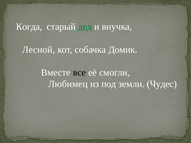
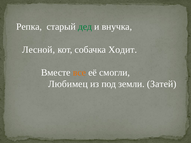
Когда: Когда -> Репка
Домик: Домик -> Ходит
все colour: black -> orange
Чудес: Чудес -> Затей
